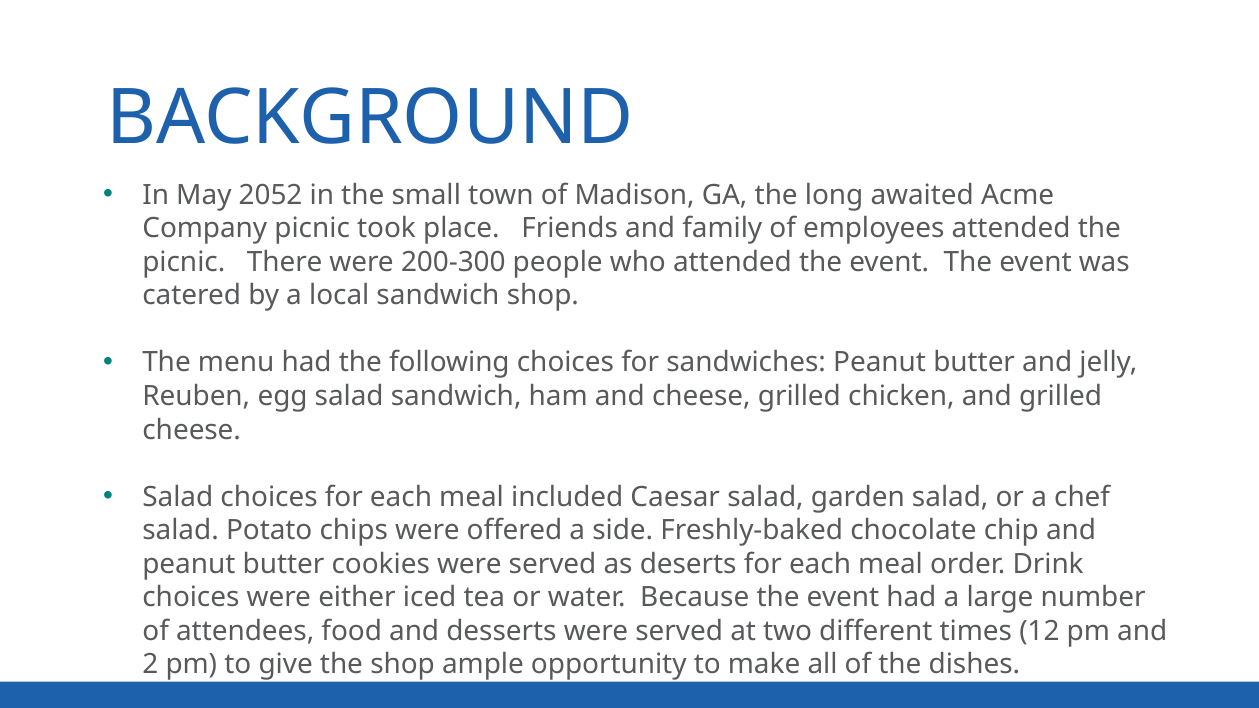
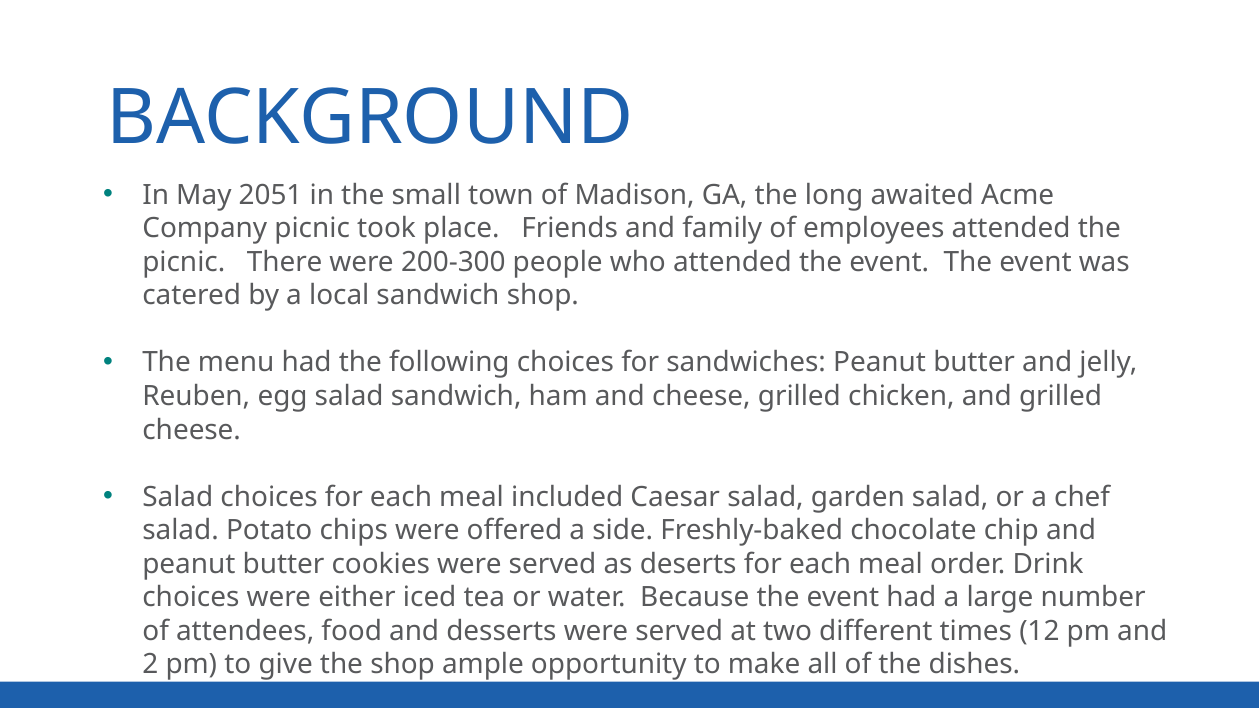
2052: 2052 -> 2051
